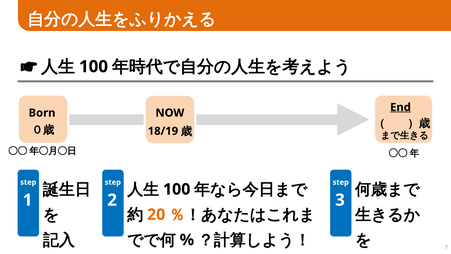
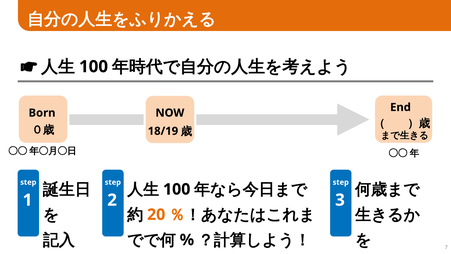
End underline: present -> none
